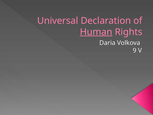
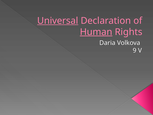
Universal underline: none -> present
